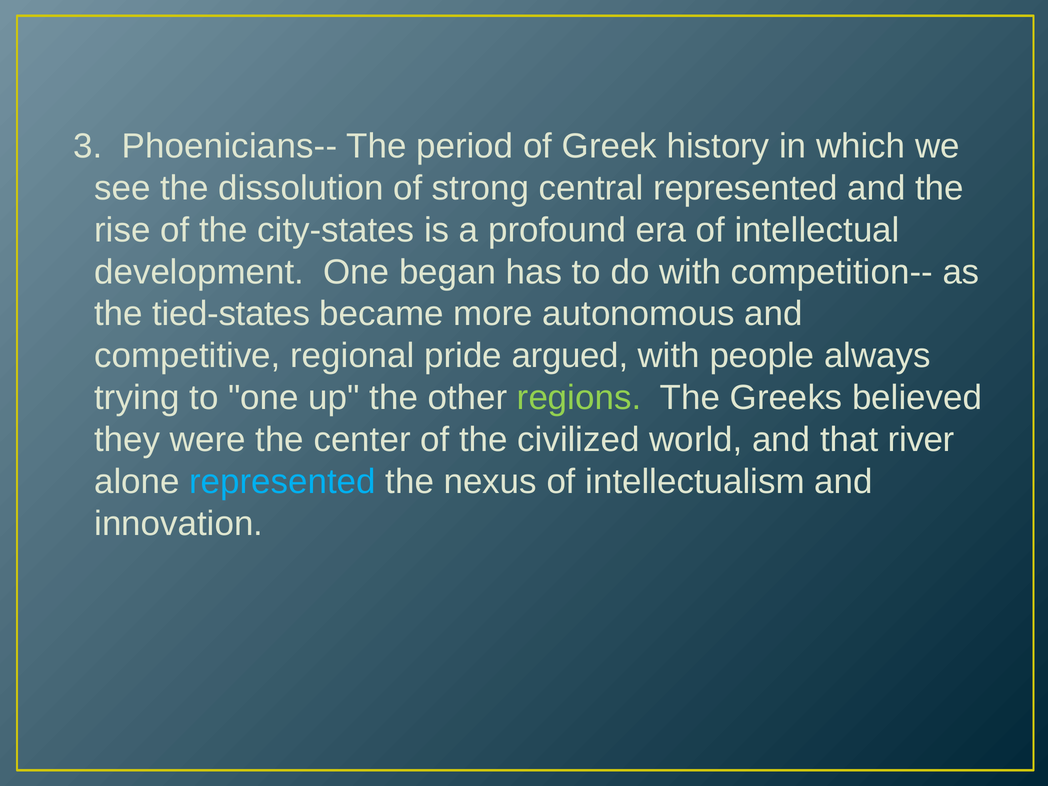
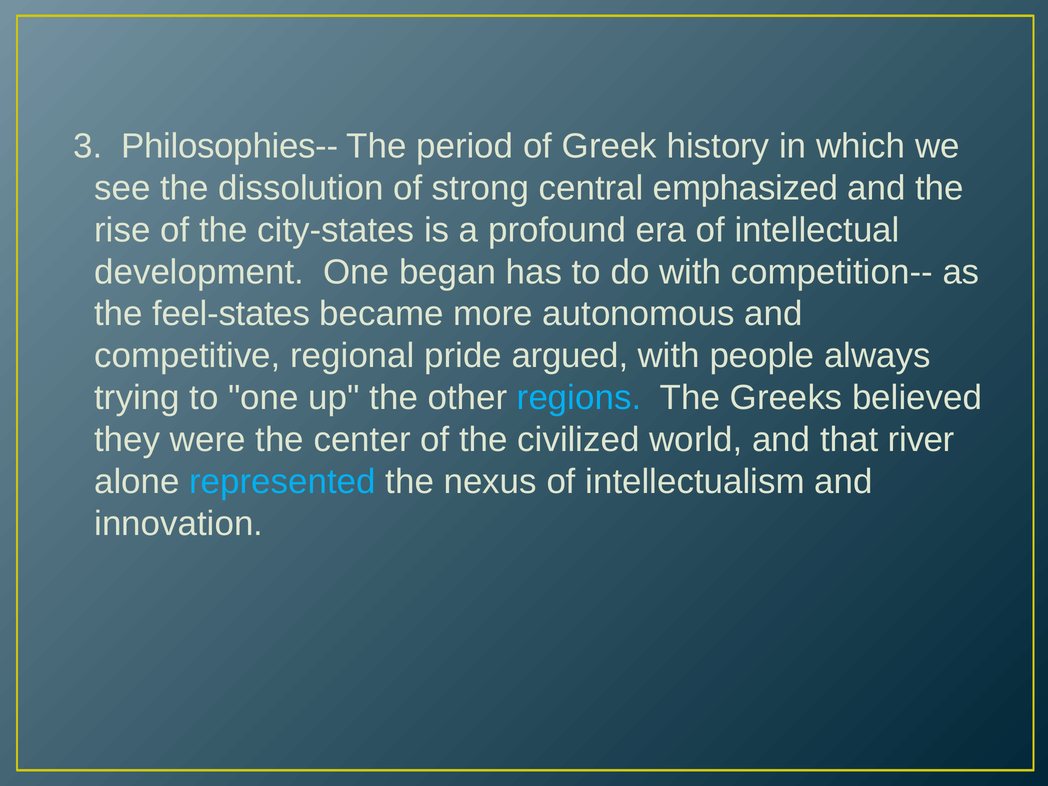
Phoenicians--: Phoenicians-- -> Philosophies--
central represented: represented -> emphasized
tied-states: tied-states -> feel-states
regions colour: light green -> light blue
